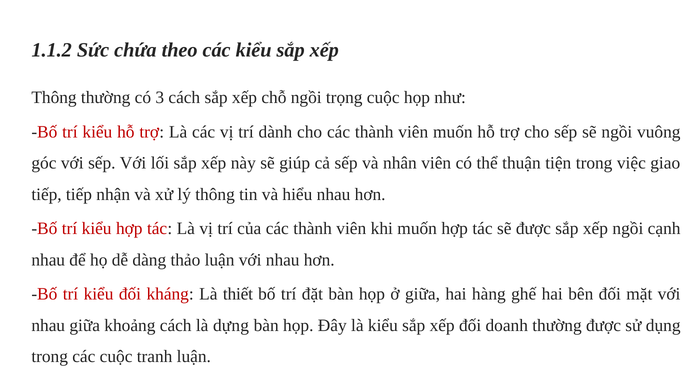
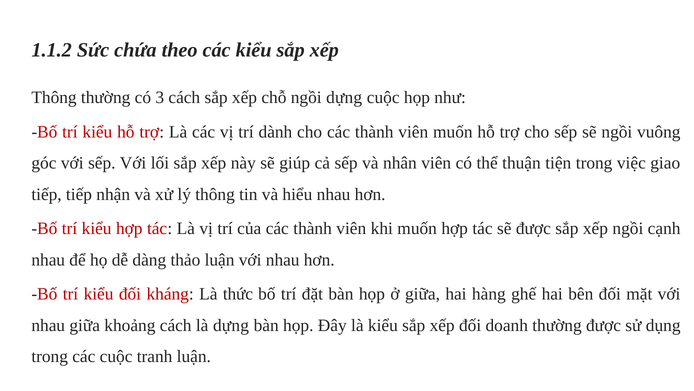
ngồi trọng: trọng -> dựng
thiết: thiết -> thức
